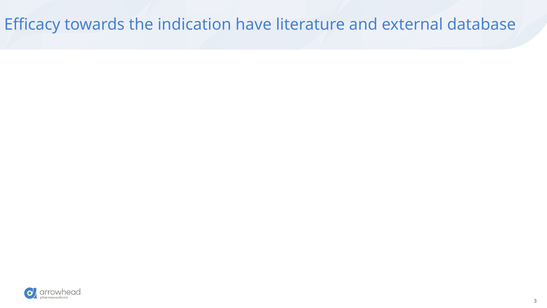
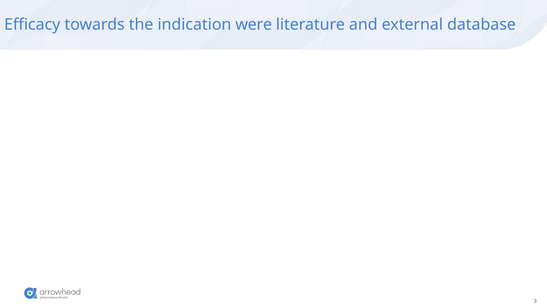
have: have -> were
